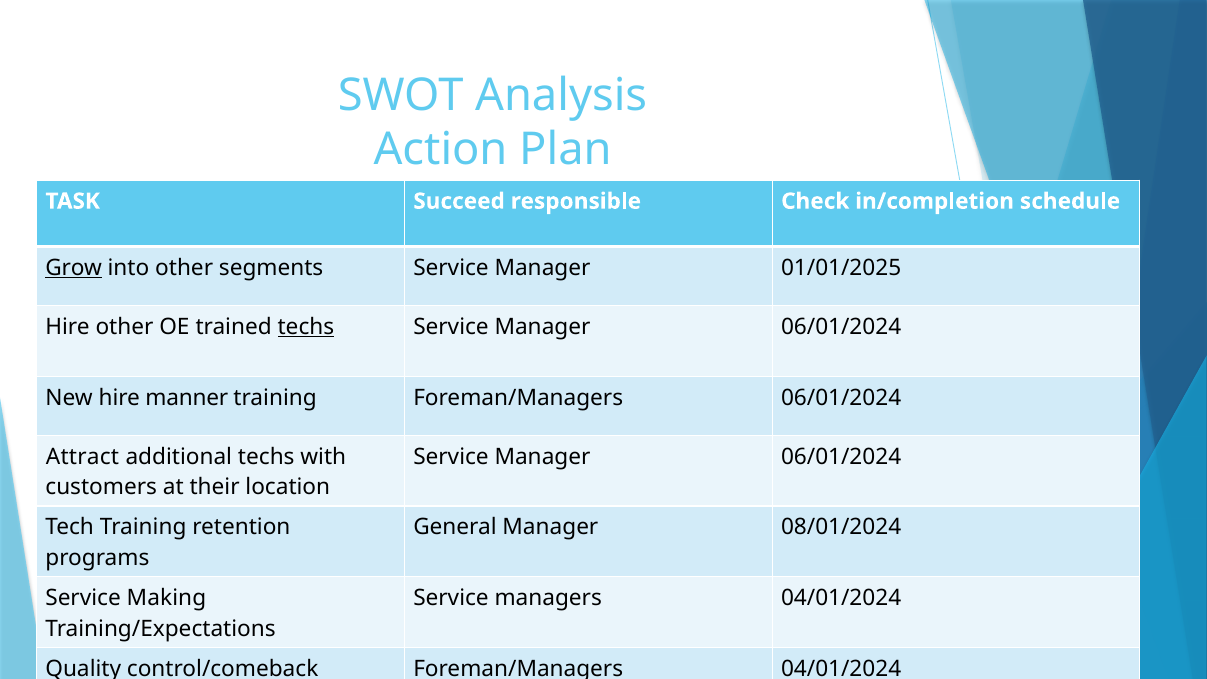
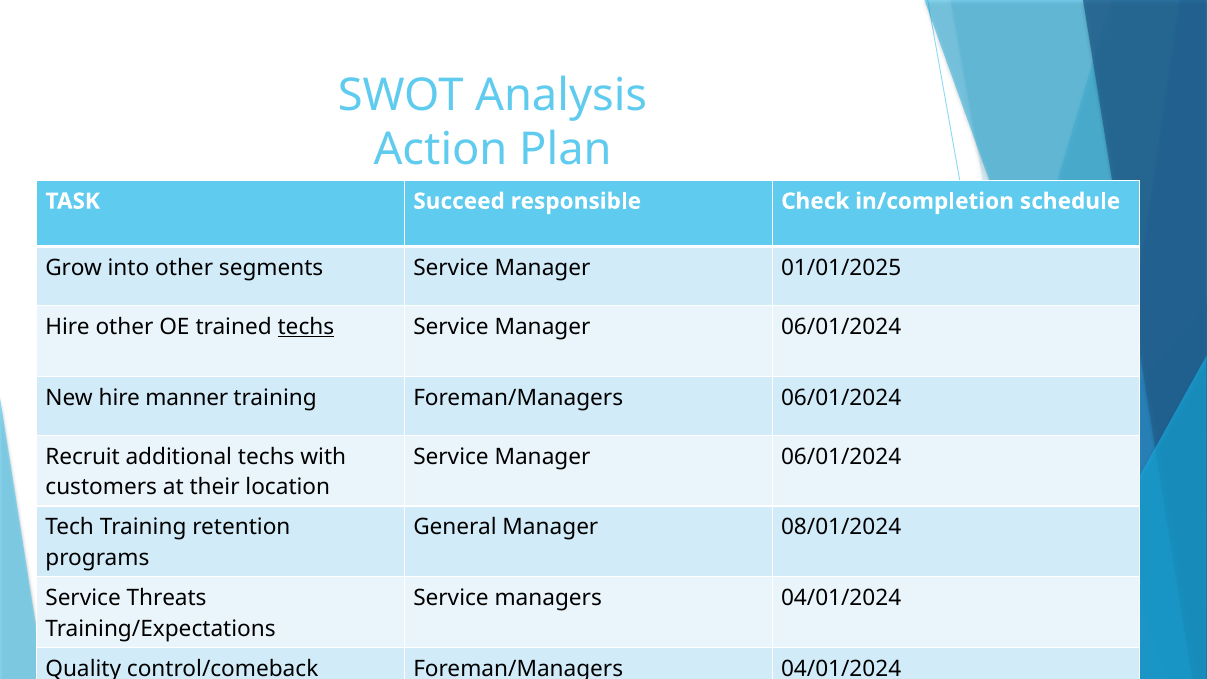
Grow underline: present -> none
Attract: Attract -> Recruit
Making: Making -> Threats
